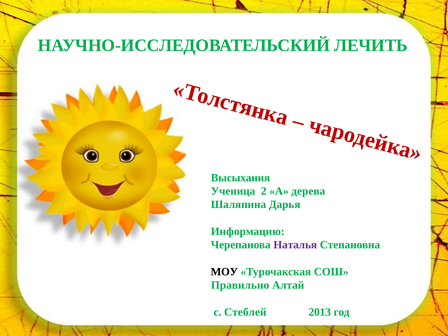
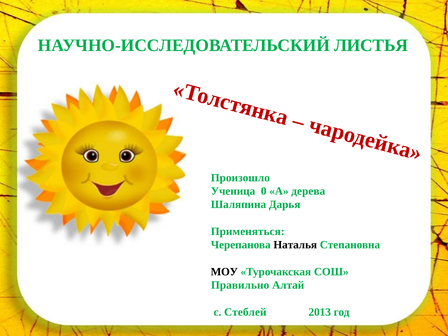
ЛЕЧИТЬ: ЛЕЧИТЬ -> ЛИСТЬЯ
Высыхания: Высыхания -> Произошло
2: 2 -> 0
Информацию: Информацию -> Применяться
Наталья colour: purple -> black
